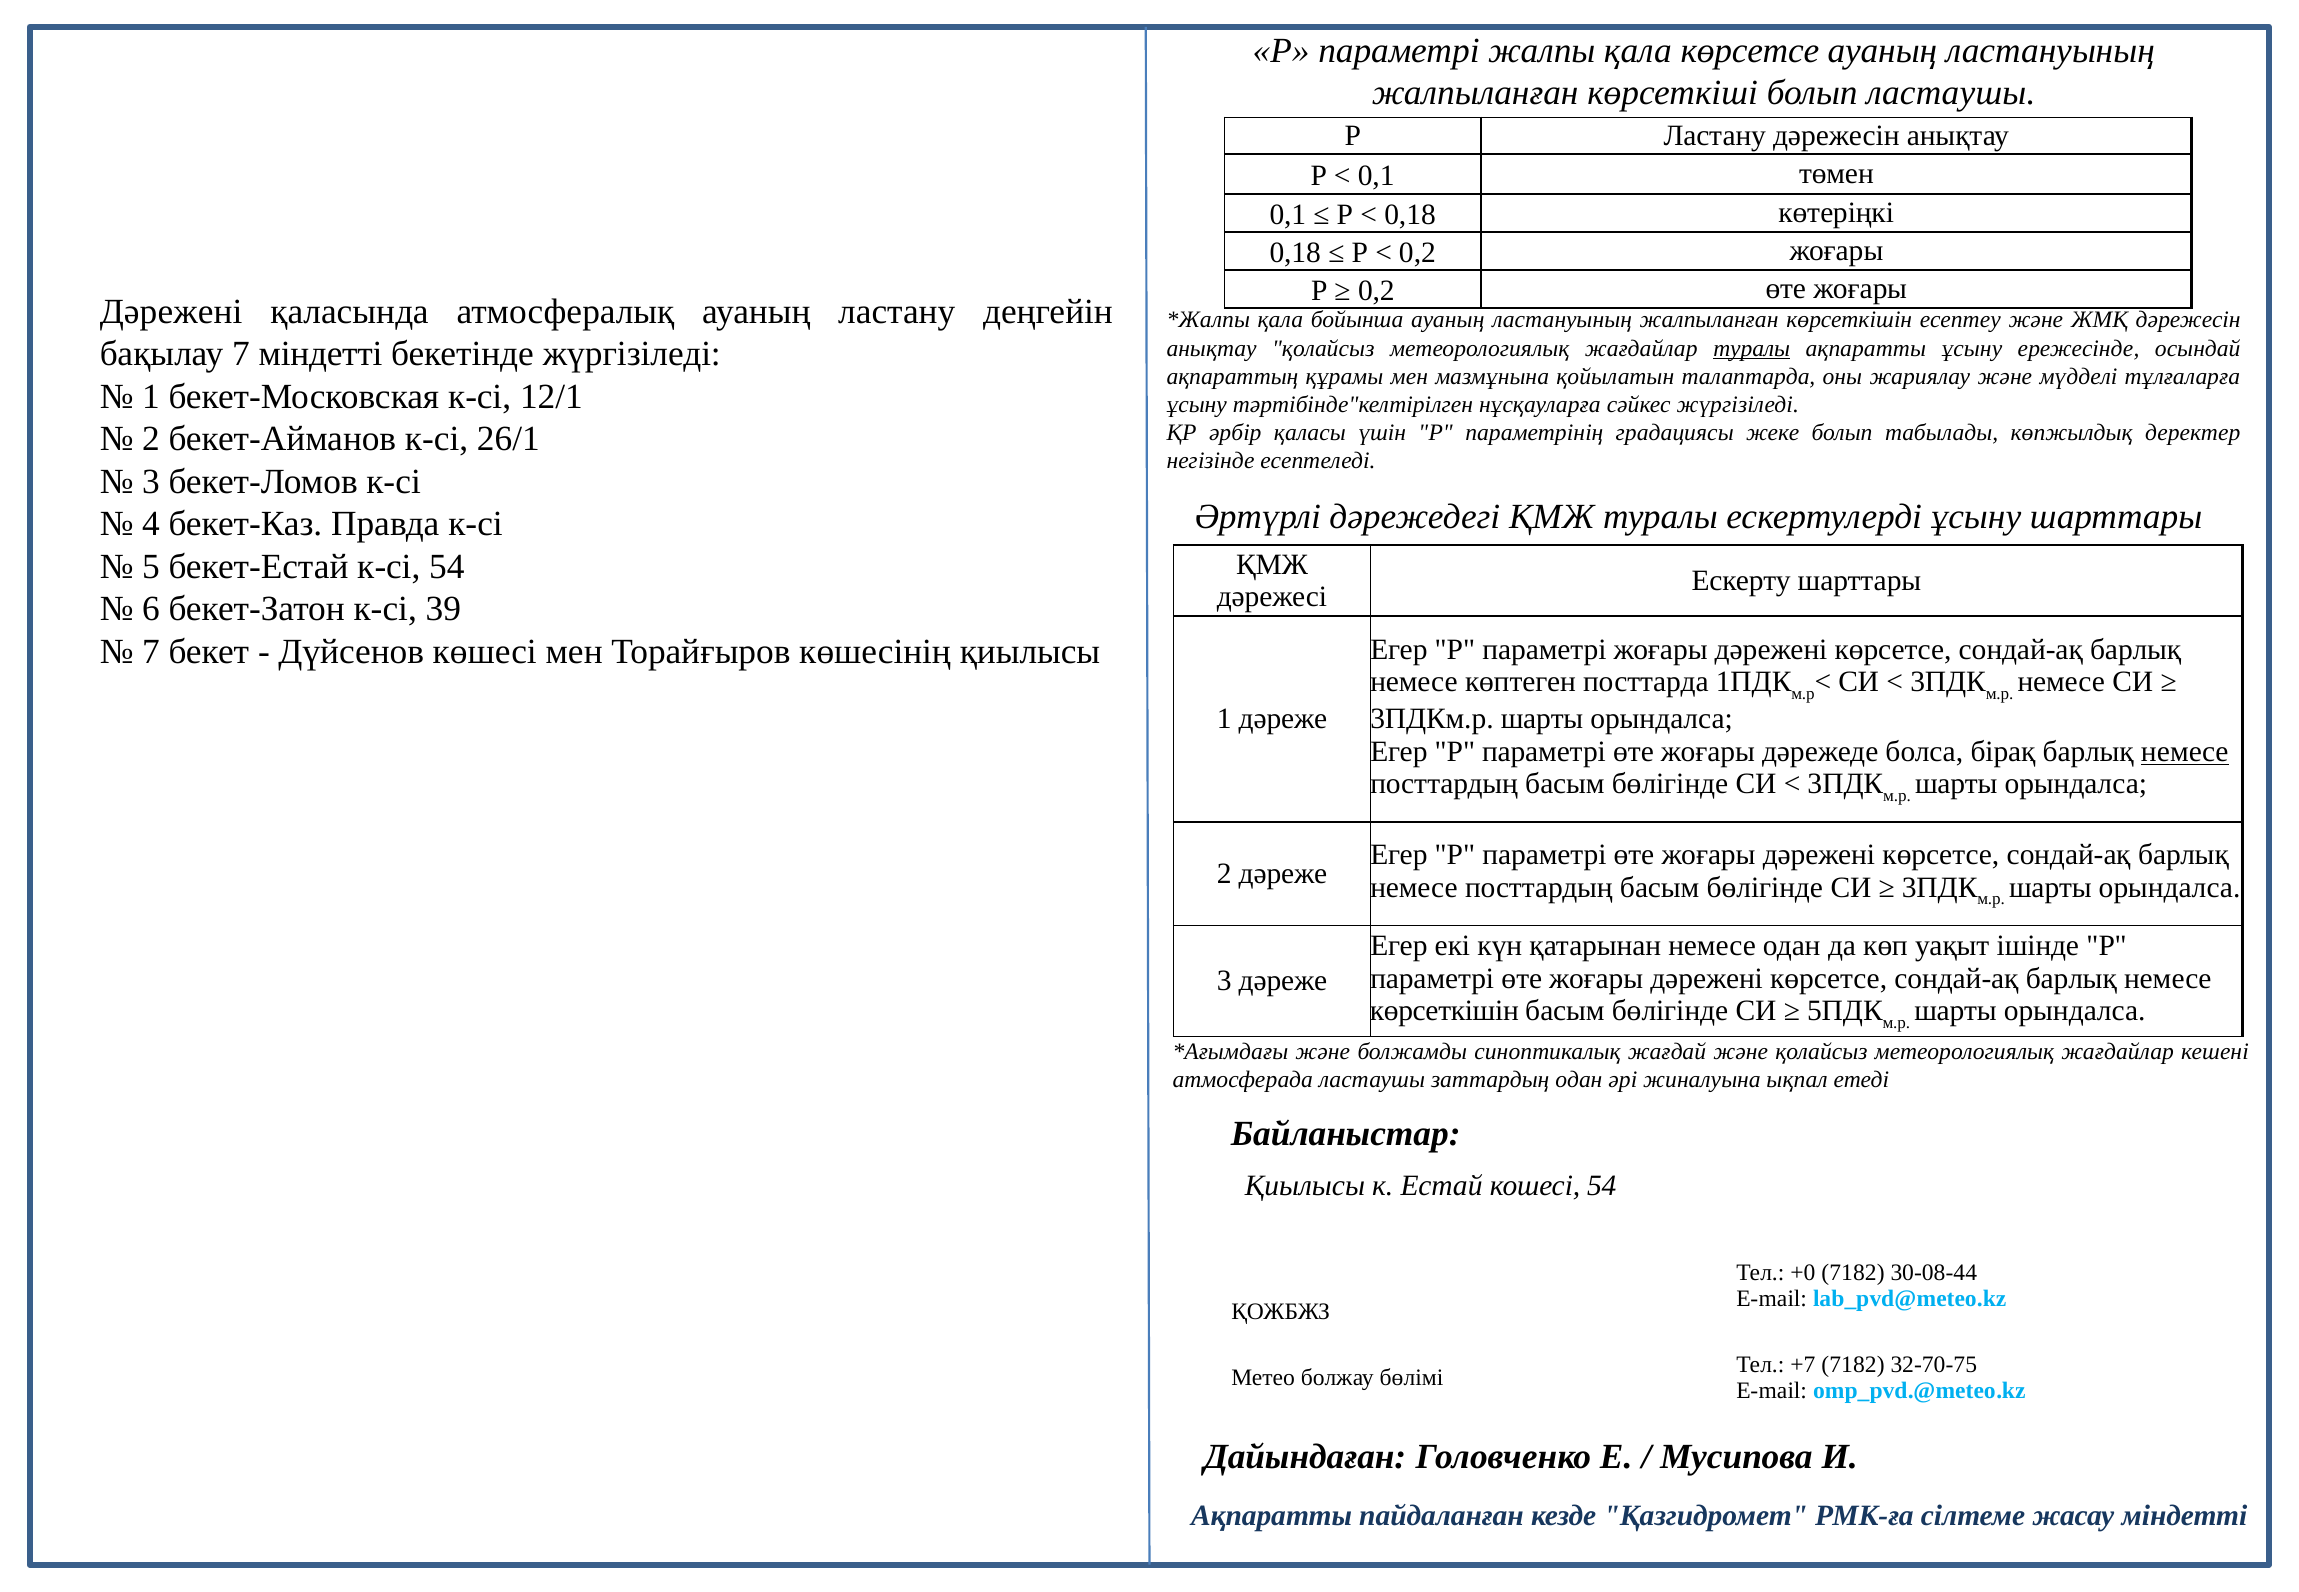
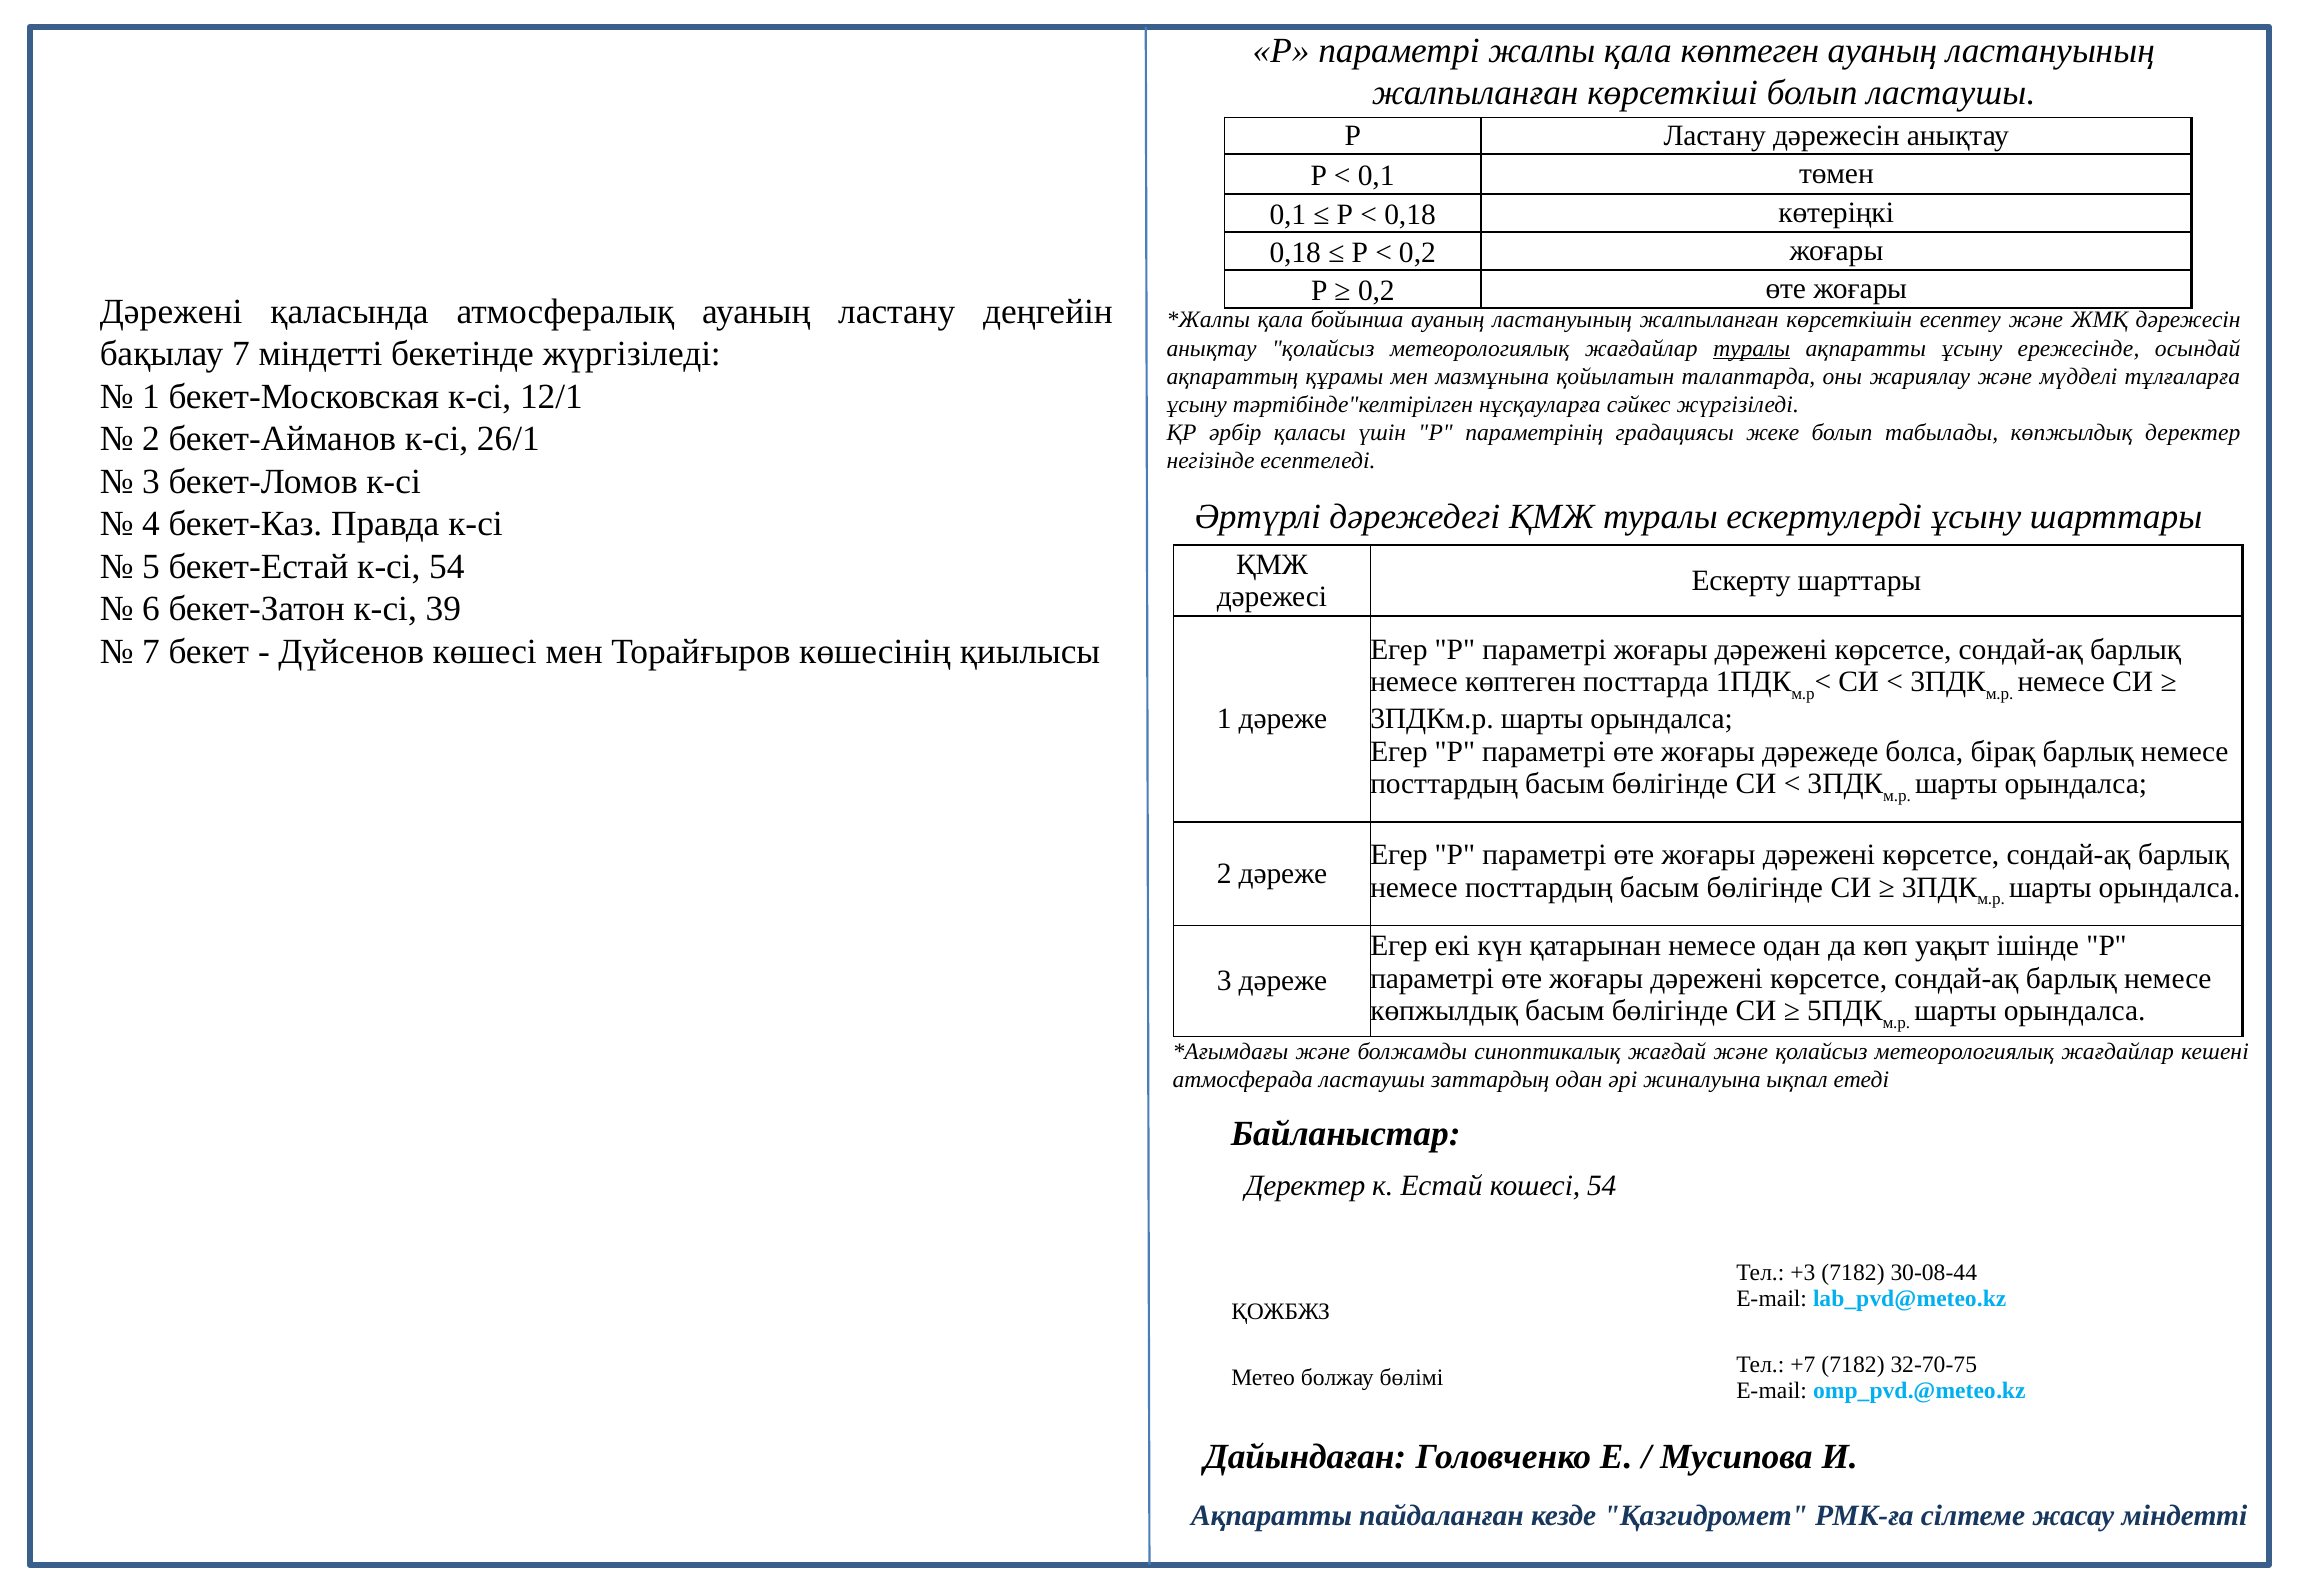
қала көрсетсе: көрсетсе -> көптеген
немесе at (2185, 752) underline: present -> none
көрсеткішін at (1444, 1011): көрсеткішін -> көпжылдық
Қиылысы at (1305, 1186): Қиылысы -> Деректер
+0: +0 -> +3
